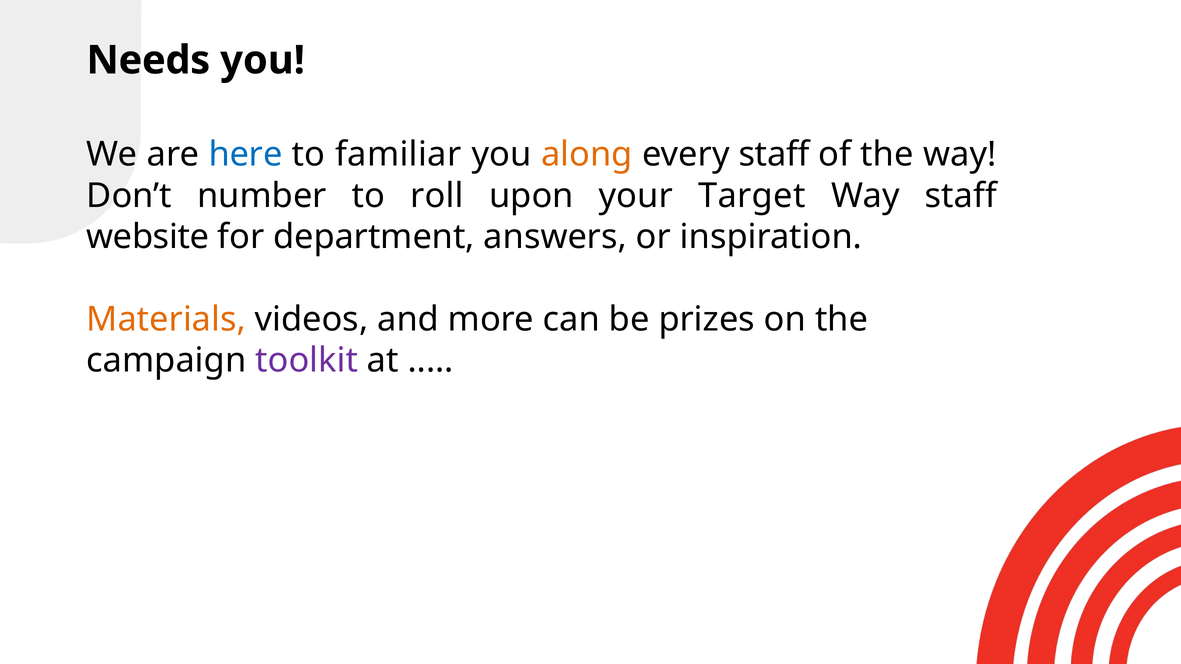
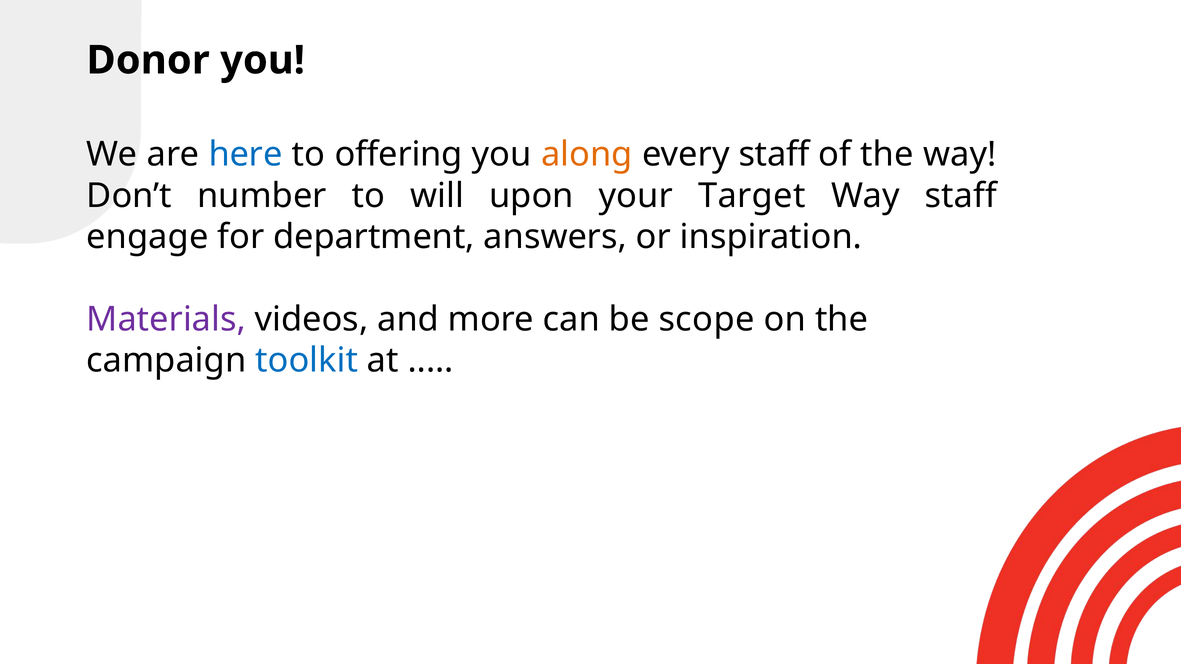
Needs: Needs -> Donor
familiar: familiar -> offering
roll: roll -> will
website: website -> engage
Materials colour: orange -> purple
prizes: prizes -> scope
toolkit colour: purple -> blue
